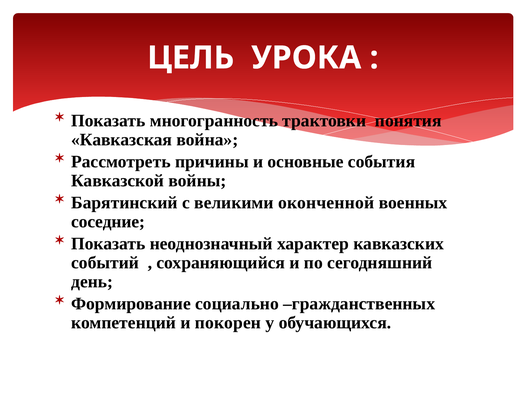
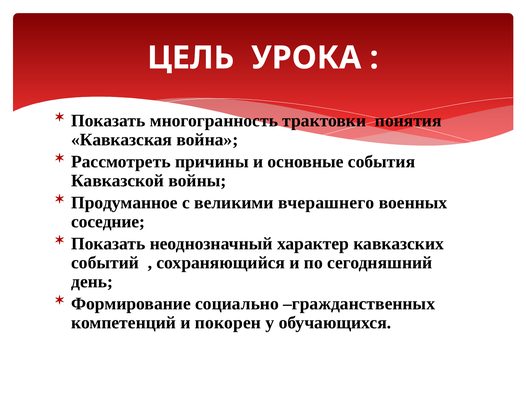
Барятинский: Барятинский -> Продуманное
оконченной: оконченной -> вчерашнего
